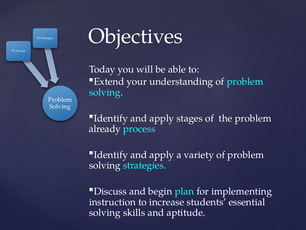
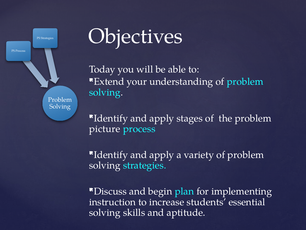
already: already -> picture
